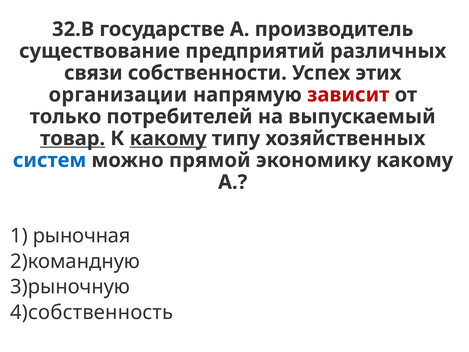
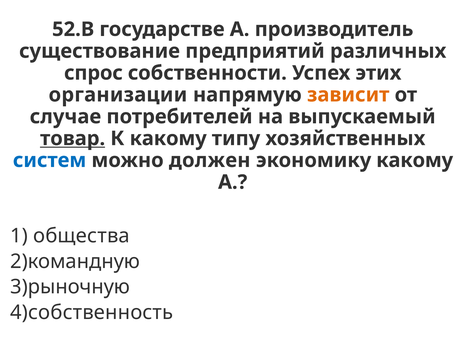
32.В: 32.В -> 52.В
связи: связи -> спрос
зависит colour: red -> orange
только: только -> случае
какому at (168, 138) underline: present -> none
прямой: прямой -> должен
рыночная: рыночная -> общества
